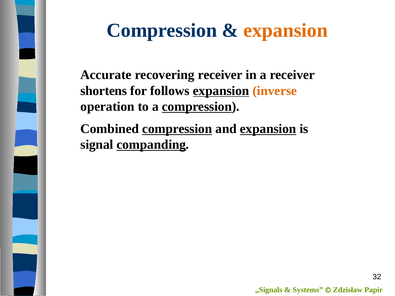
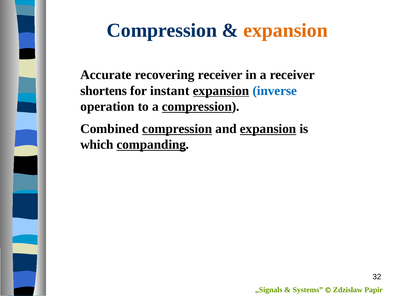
follows: follows -> instant
inverse colour: orange -> blue
signal: signal -> which
